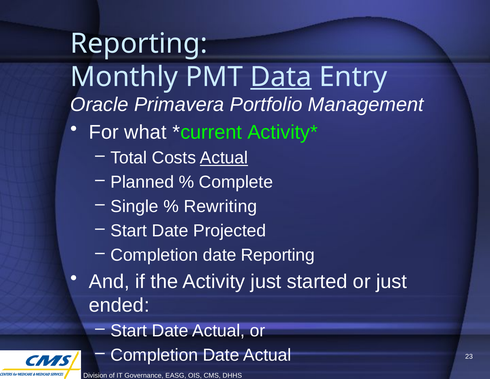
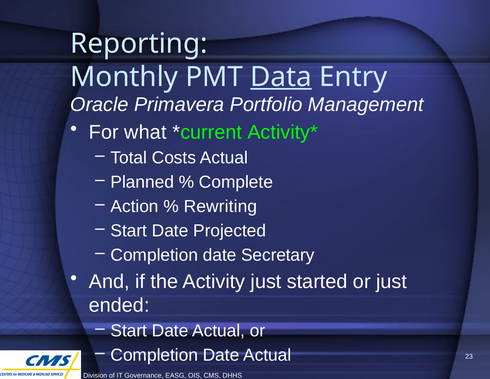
Actual at (224, 158) underline: present -> none
Single: Single -> Action
date Reporting: Reporting -> Secretary
